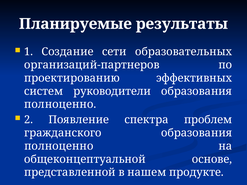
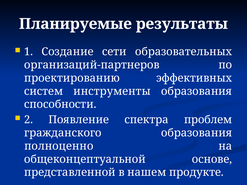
руководители: руководители -> инструменты
полноценно at (60, 105): полноценно -> способности
